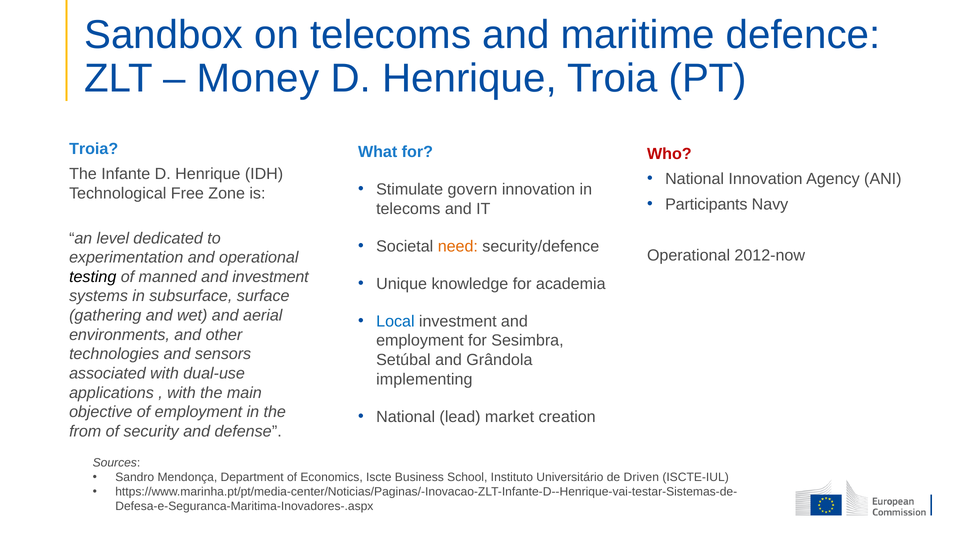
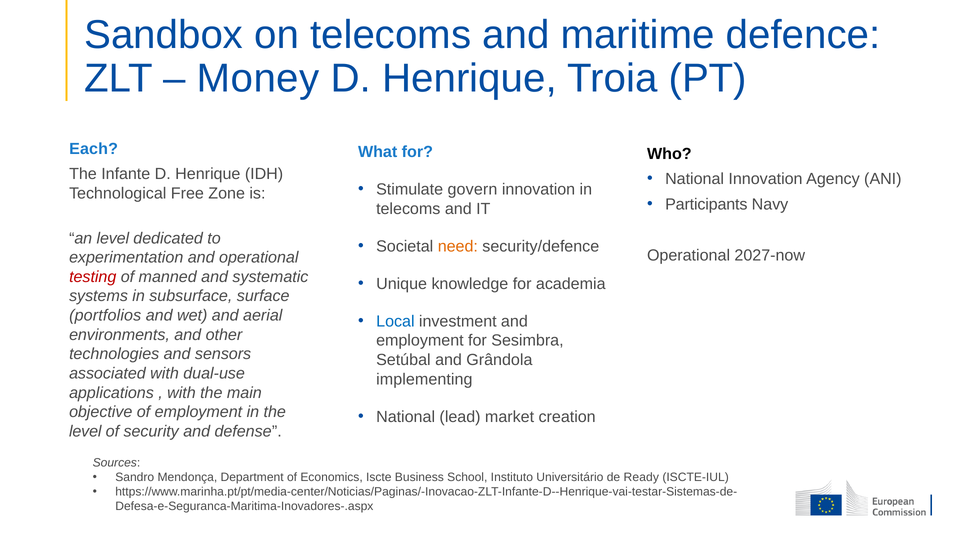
Troia at (94, 149): Troia -> Each
Who colour: red -> black
2012-now: 2012-now -> 2027-now
testing colour: black -> red
and investment: investment -> systematic
gathering: gathering -> portfolios
from at (85, 431): from -> level
Driven: Driven -> Ready
